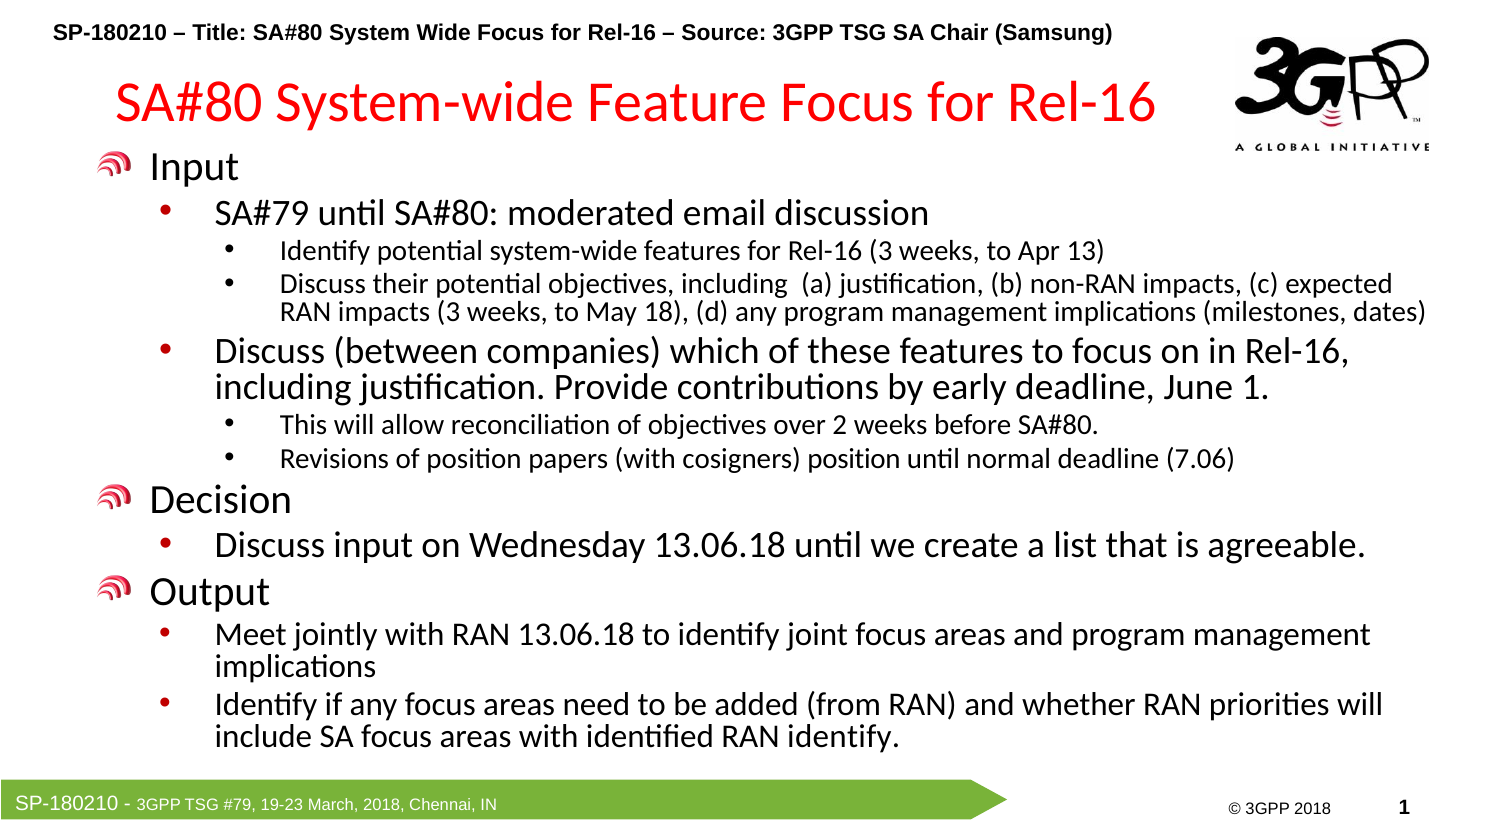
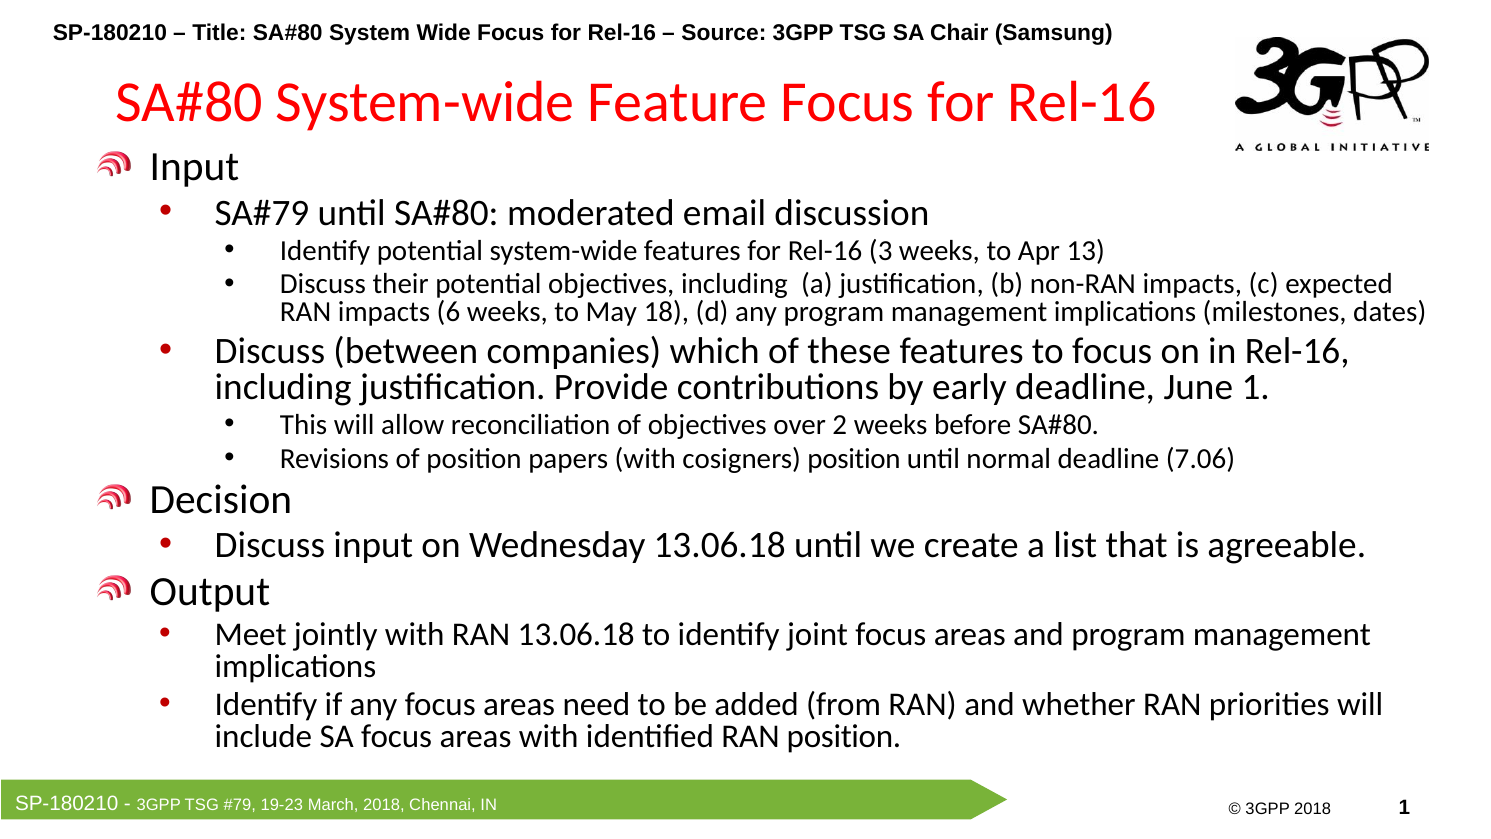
impacts 3: 3 -> 6
RAN identify: identify -> position
